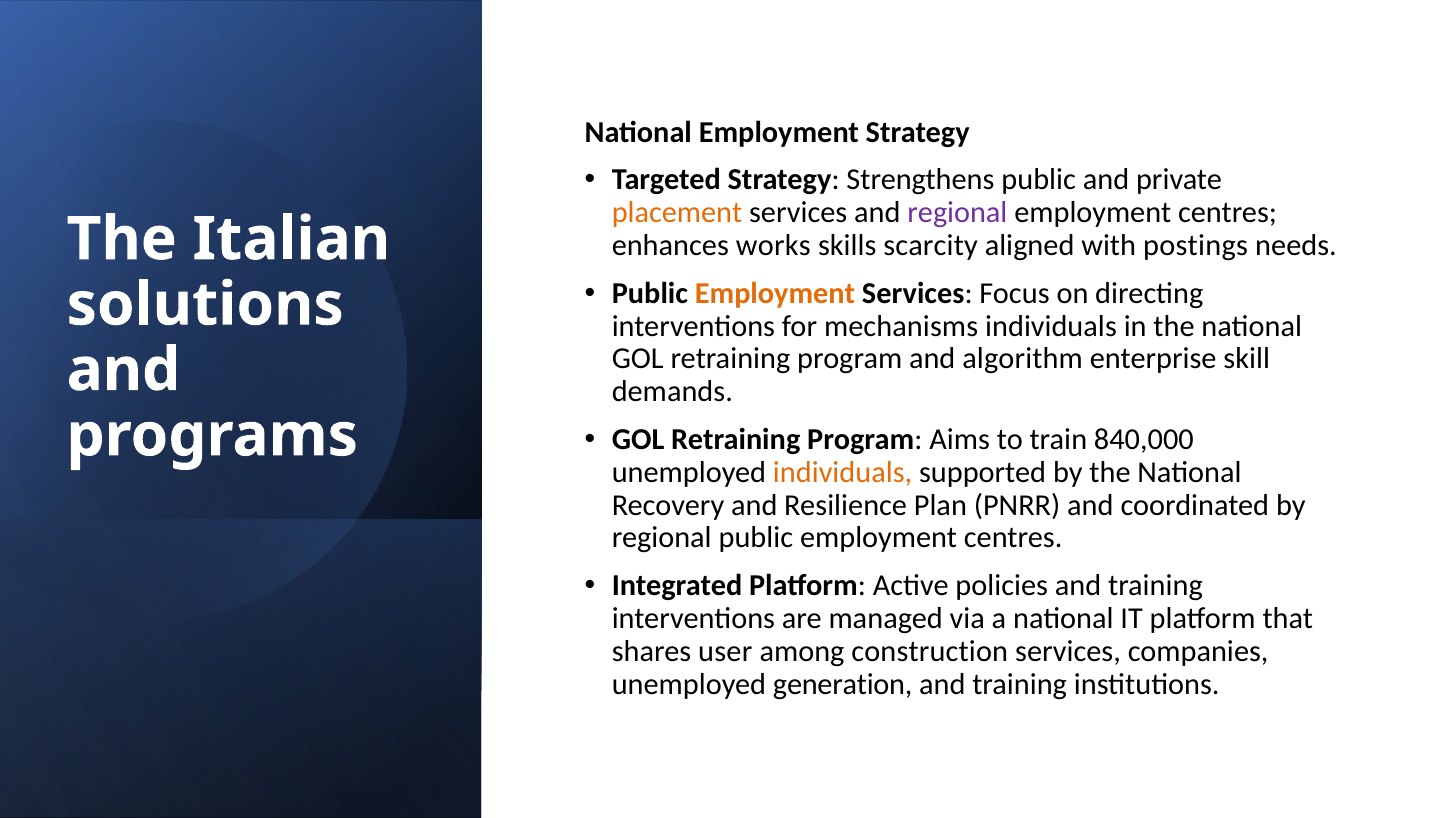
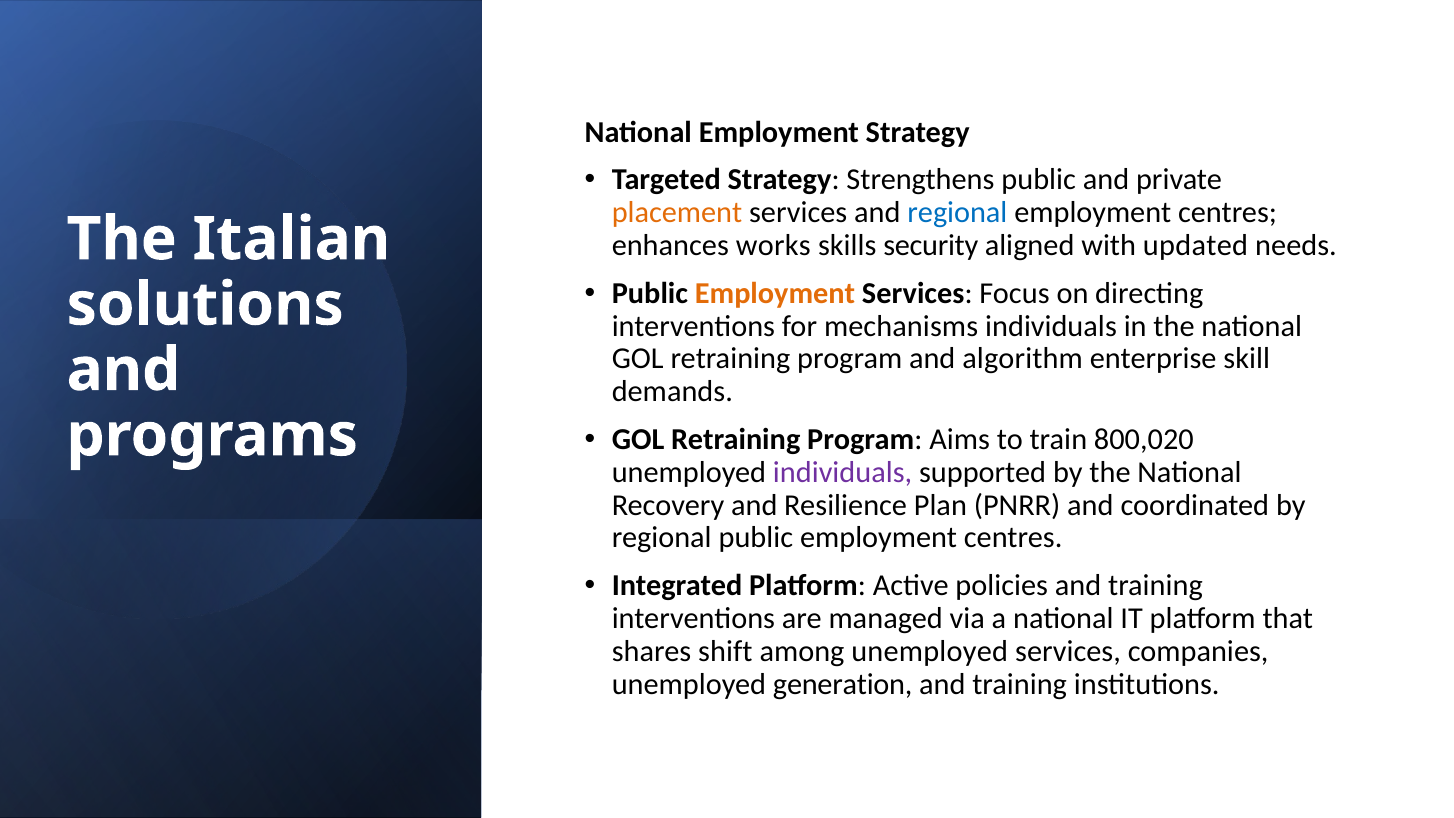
regional at (957, 213) colour: purple -> blue
scarcity: scarcity -> security
postings: postings -> updated
840,000: 840,000 -> 800,020
individuals at (843, 472) colour: orange -> purple
user: user -> shift
among construction: construction -> unemployed
